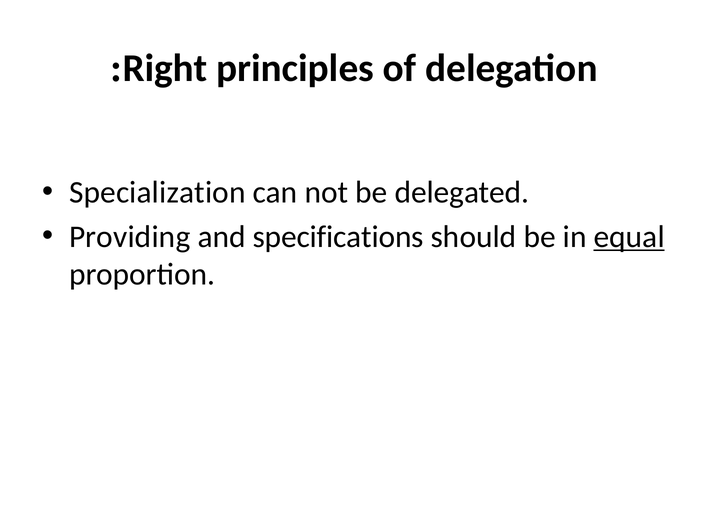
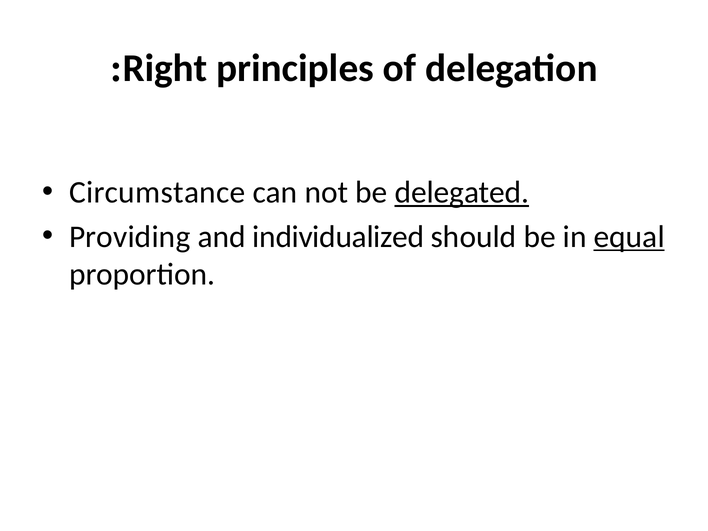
Specialization: Specialization -> Circumstance
delegated underline: none -> present
specifications: specifications -> individualized
